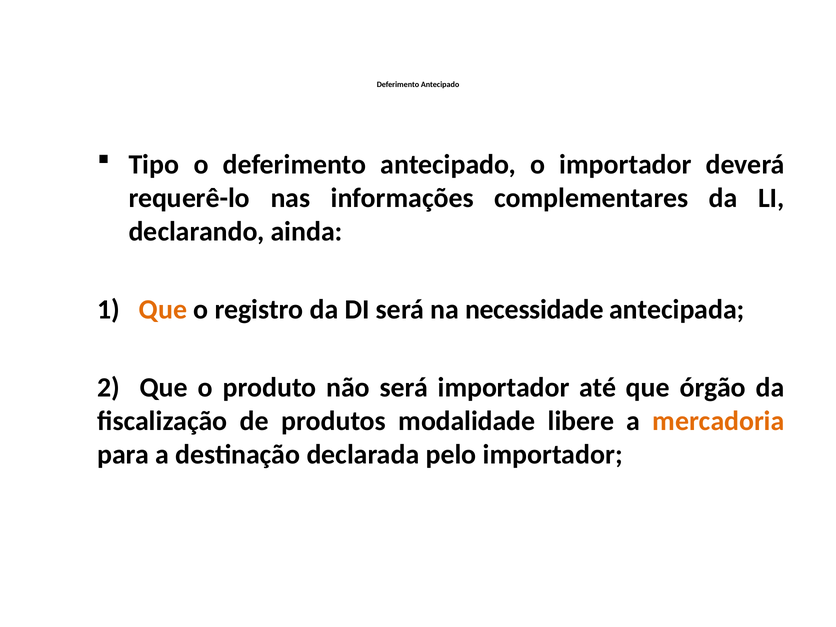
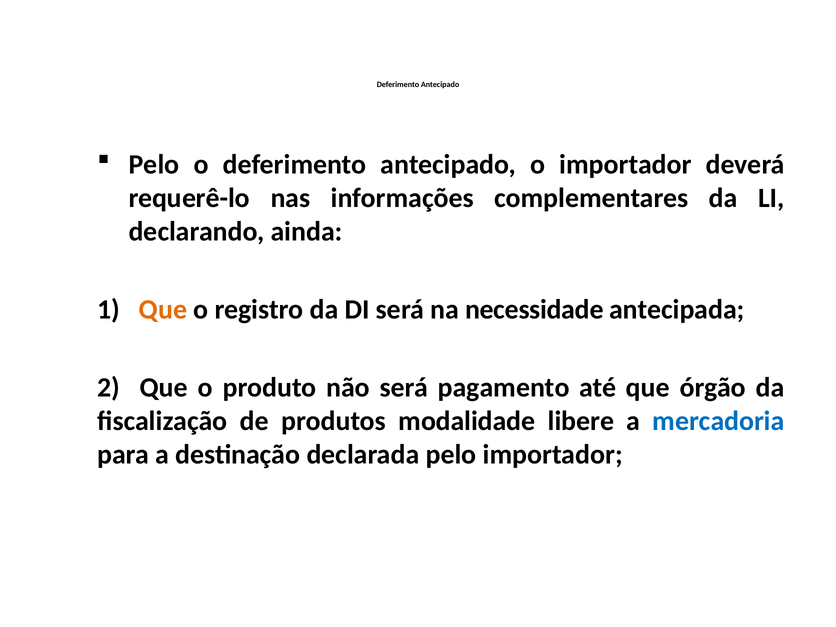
Tipo at (154, 165): Tipo -> Pelo
será importador: importador -> pagamento
mercadoria colour: orange -> blue
